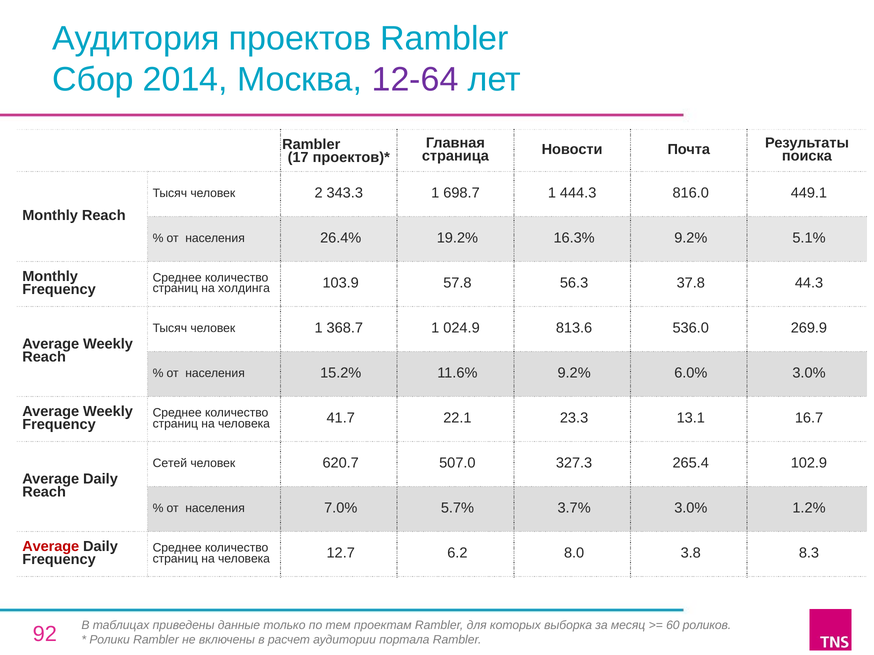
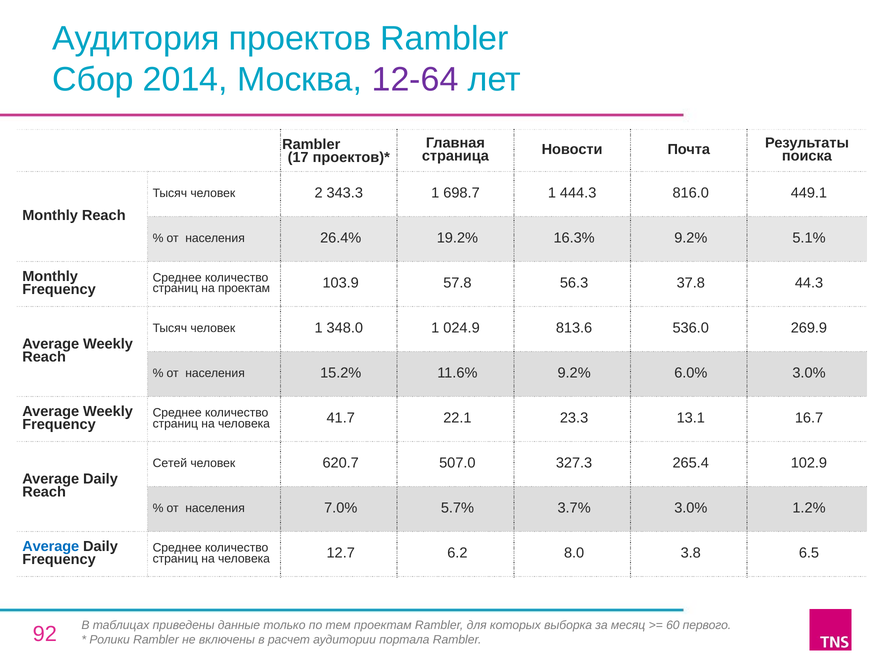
на холдинга: холдинга -> проектам
368.7: 368.7 -> 348.0
Average at (51, 547) colour: red -> blue
8.3: 8.3 -> 6.5
роликов: роликов -> первого
